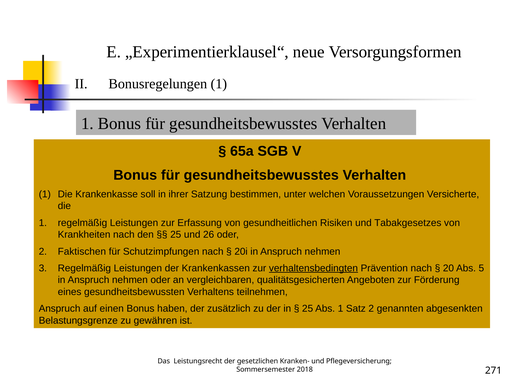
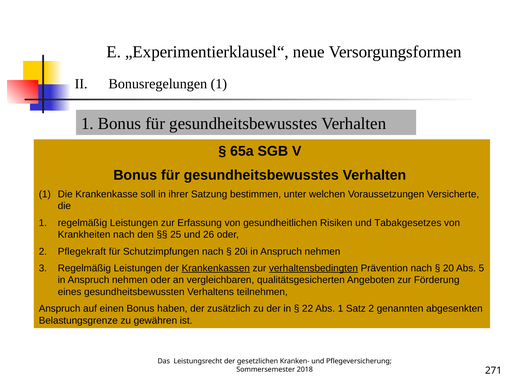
Faktischen: Faktischen -> Pflegekraft
Krankenkassen underline: none -> present
25 at (308, 309): 25 -> 22
